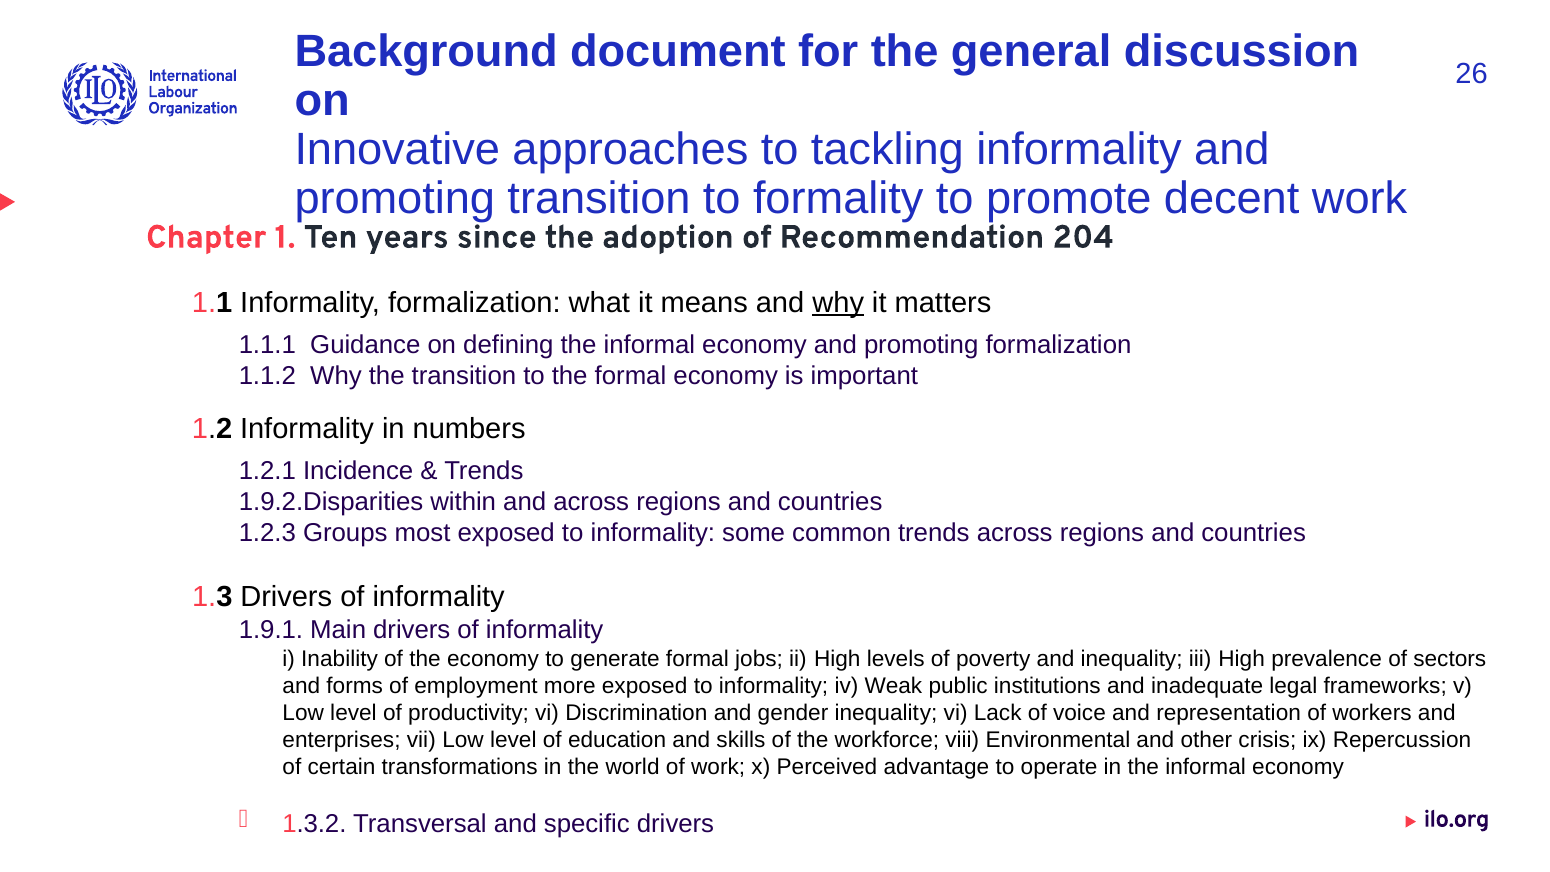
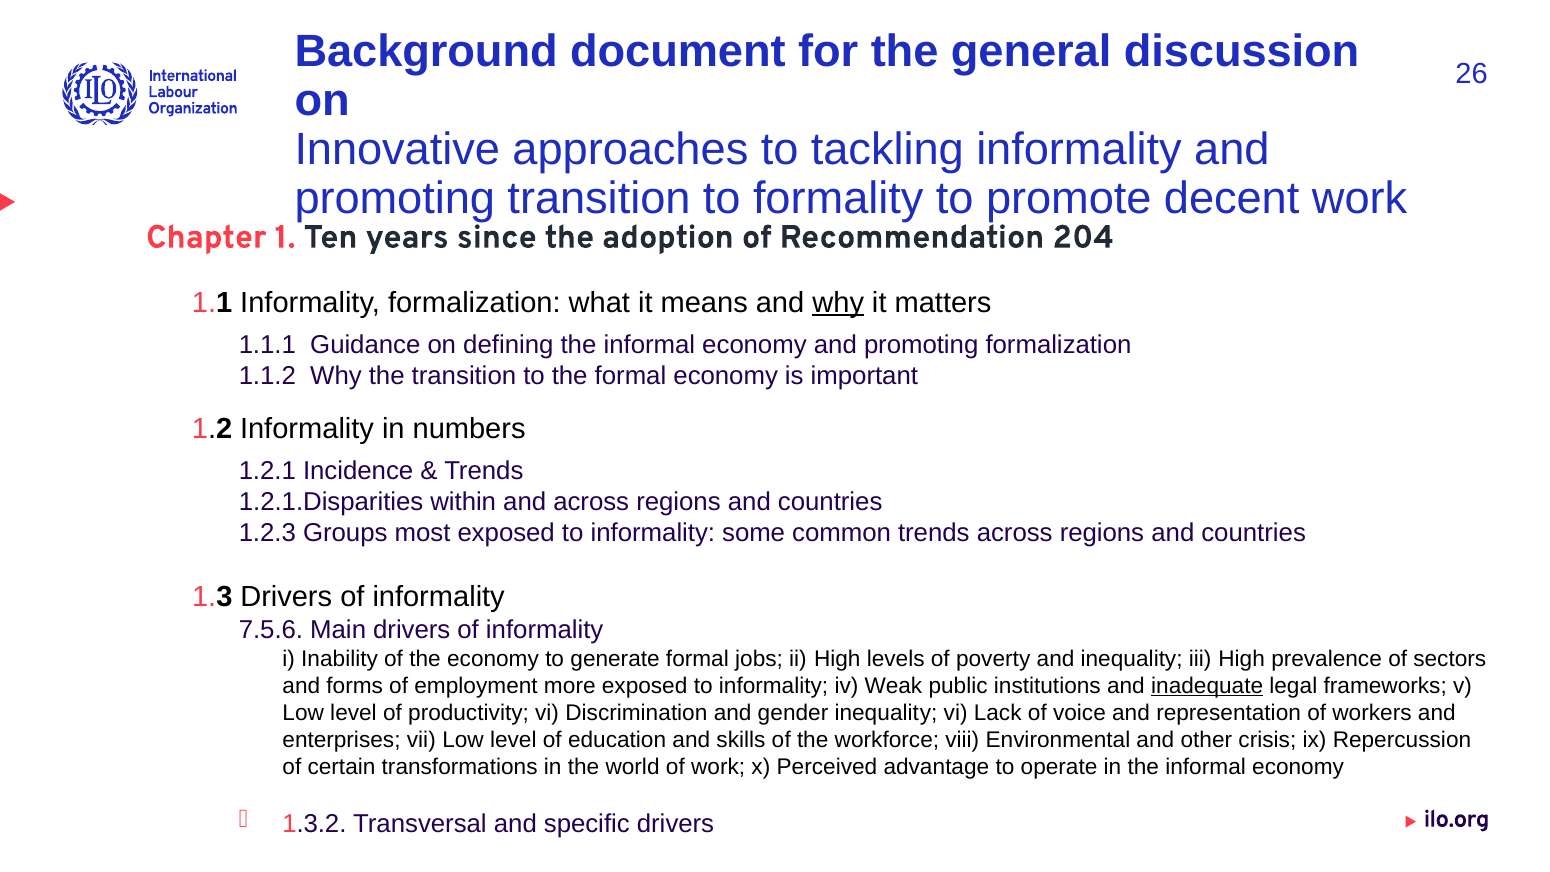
1.9.2.Disparities: 1.9.2.Disparities -> 1.2.1.Disparities
1.9.1: 1.9.1 -> 7.5.6
inadequate underline: none -> present
